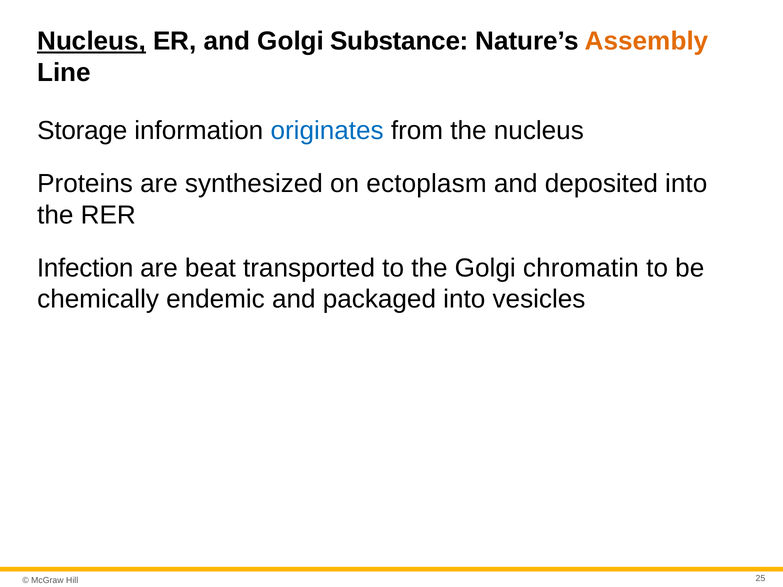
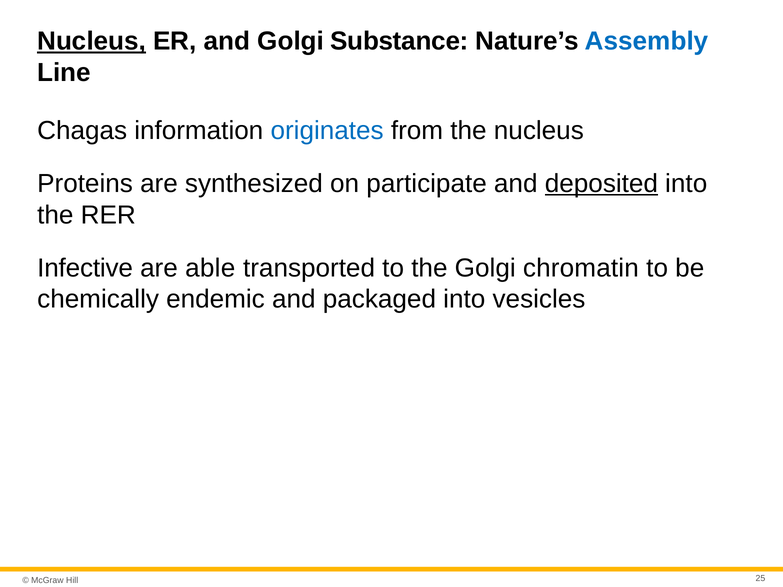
Assembly colour: orange -> blue
Storage: Storage -> Chagas
ectoplasm: ectoplasm -> participate
deposited underline: none -> present
Infection: Infection -> Infective
beat: beat -> able
